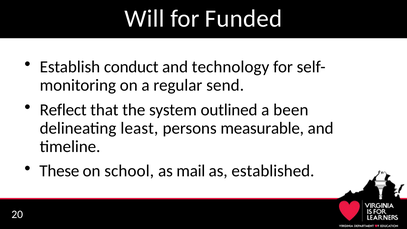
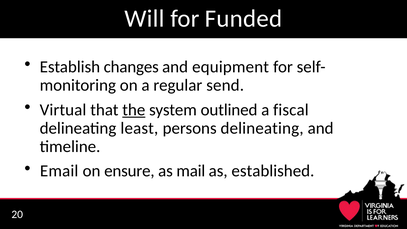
conduct: conduct -> changes
technology: technology -> equipment
Reflect: Reflect -> Virtual
the underline: none -> present
been: been -> fiscal
persons measurable: measurable -> delineating
These: These -> Email
school: school -> ensure
